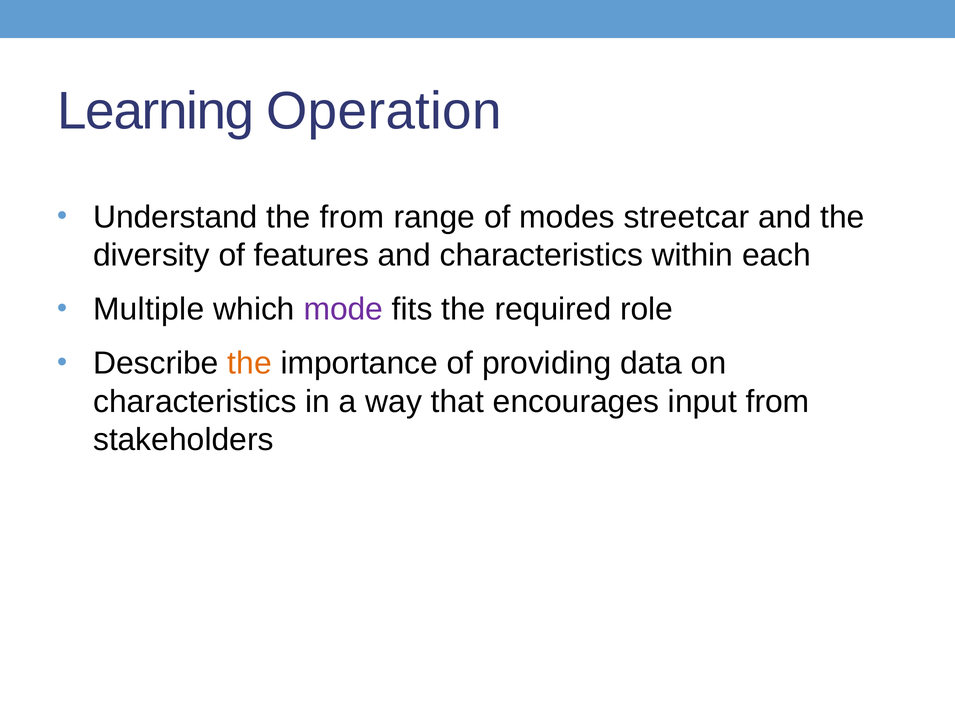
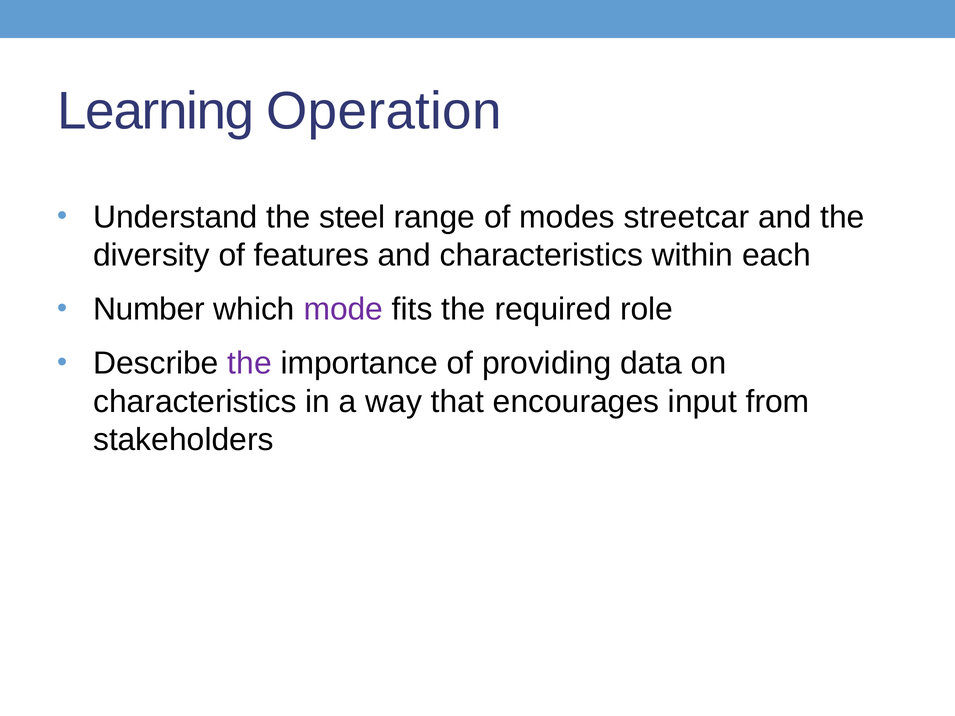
the from: from -> steel
Multiple: Multiple -> Number
the at (250, 364) colour: orange -> purple
